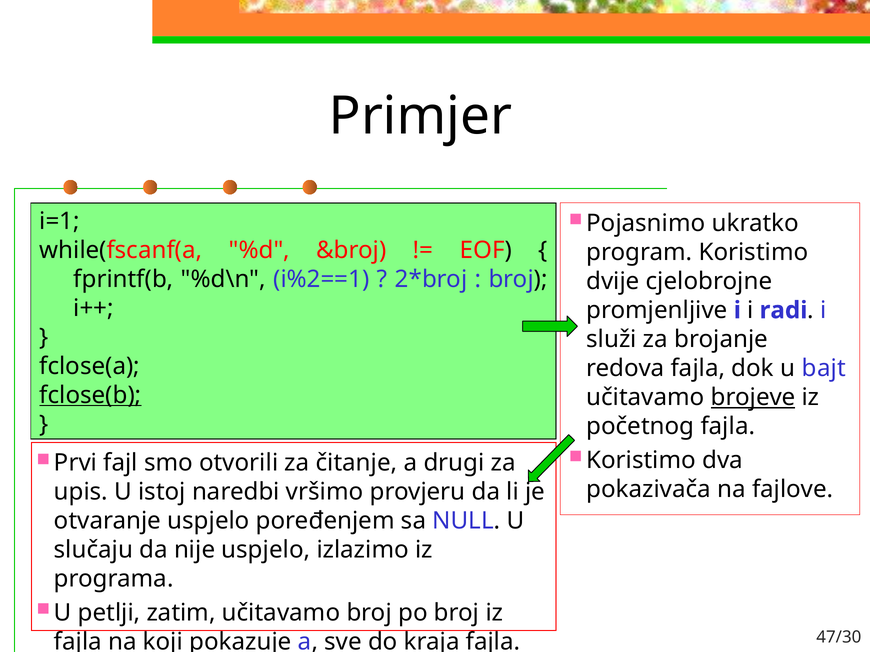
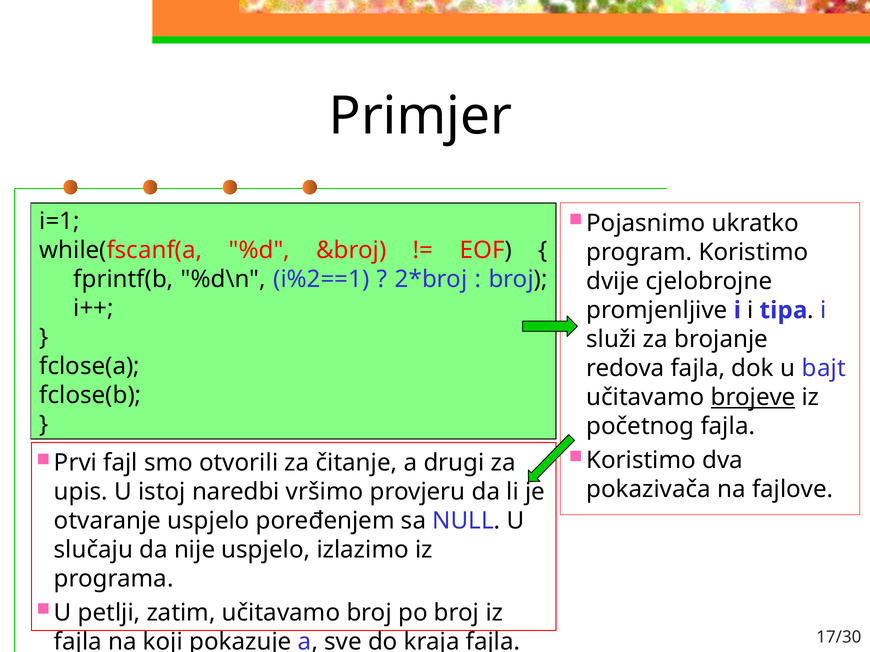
radi: radi -> tipa
fclose(b underline: present -> none
47/30: 47/30 -> 17/30
